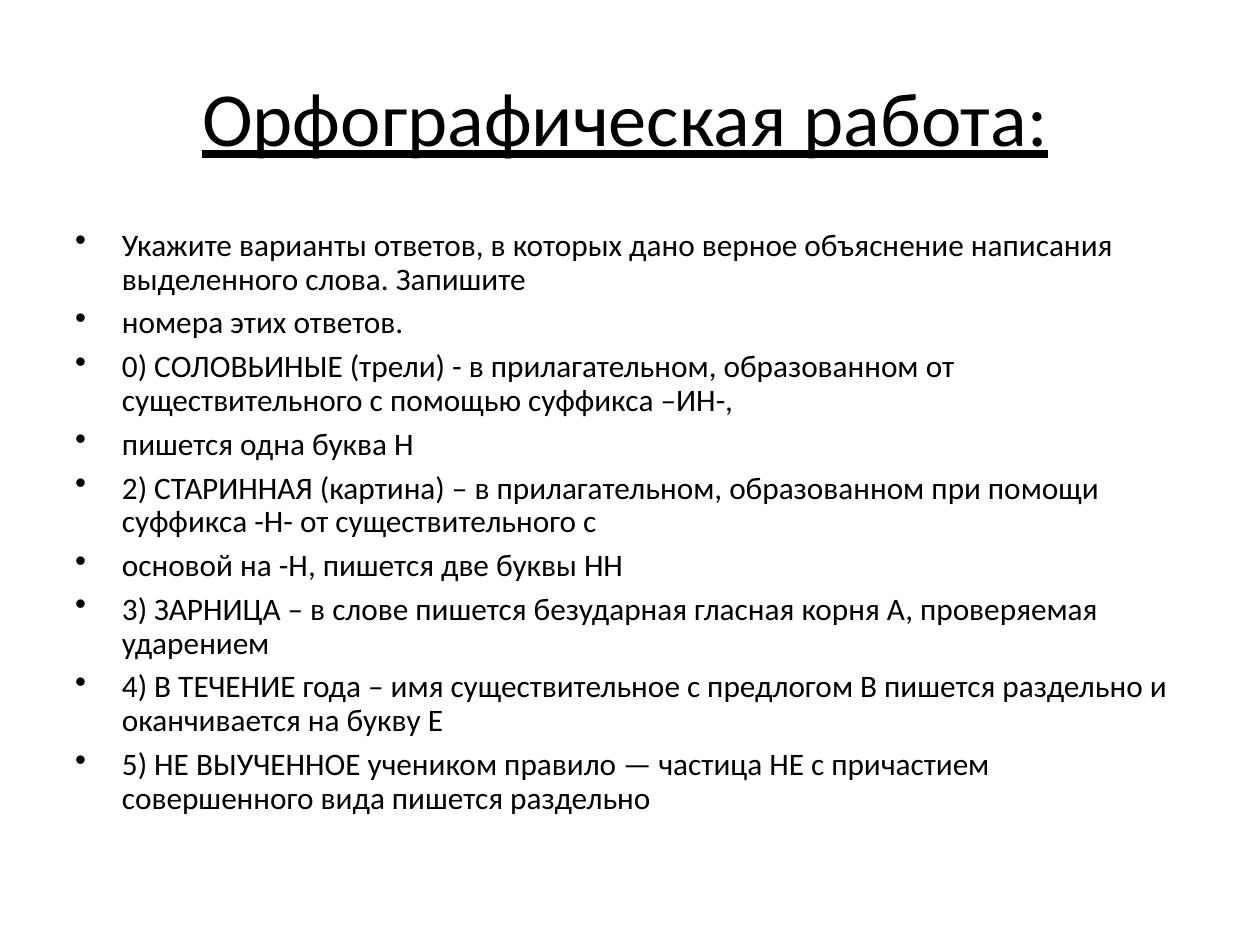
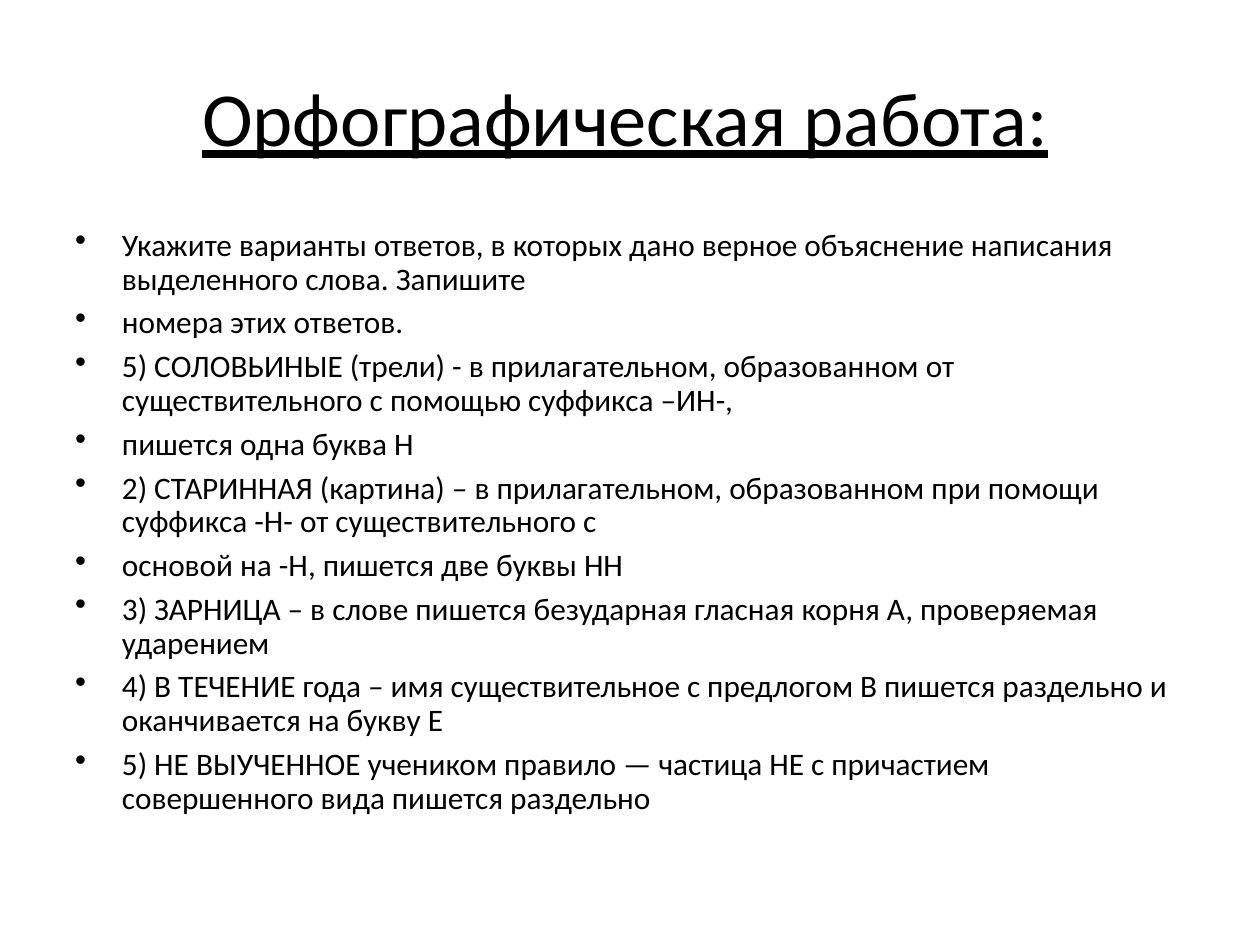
0 at (135, 367): 0 -> 5
